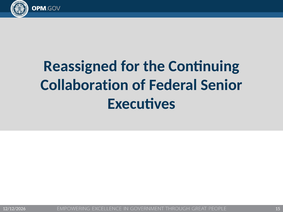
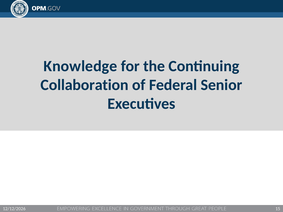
Reassigned: Reassigned -> Knowledge
